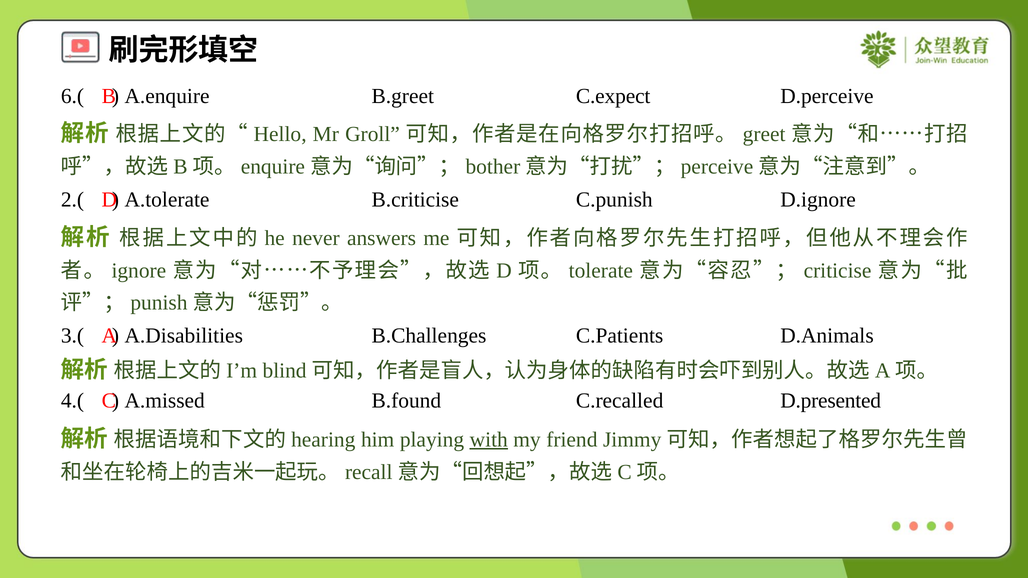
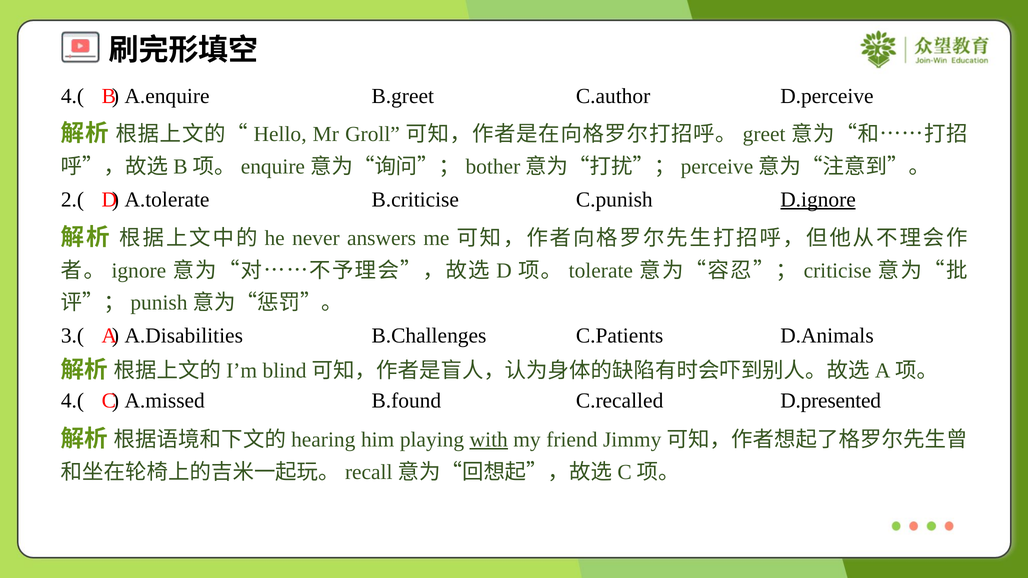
6.( at (72, 96): 6.( -> 4.(
C.expect: C.expect -> C.author
D.ignore underline: none -> present
